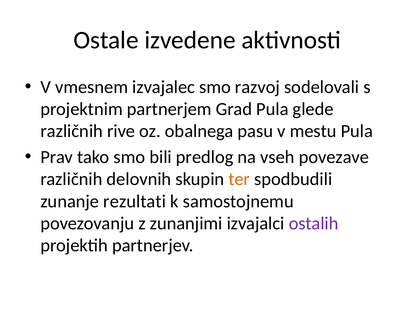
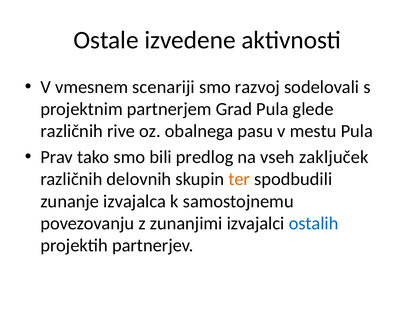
izvajalec: izvajalec -> scenariji
povezave: povezave -> zaključek
rezultati: rezultati -> izvajalca
ostalih colour: purple -> blue
